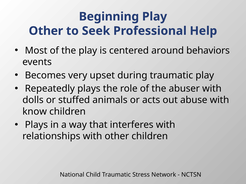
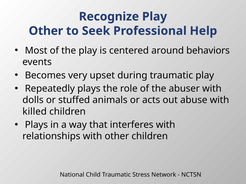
Beginning: Beginning -> Recognize
know: know -> killed
